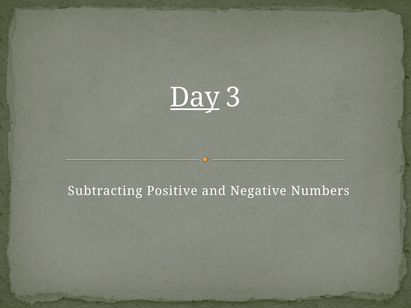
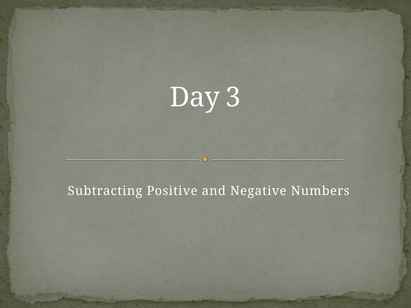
Day underline: present -> none
